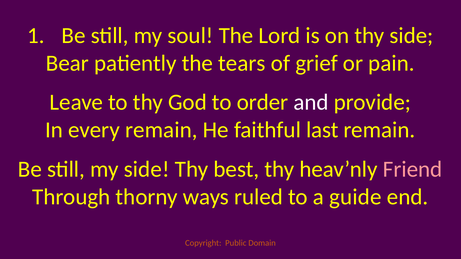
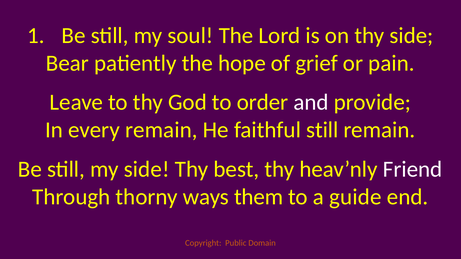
tears: tears -> hope
faithful last: last -> still
Friend colour: pink -> white
ruled: ruled -> them
